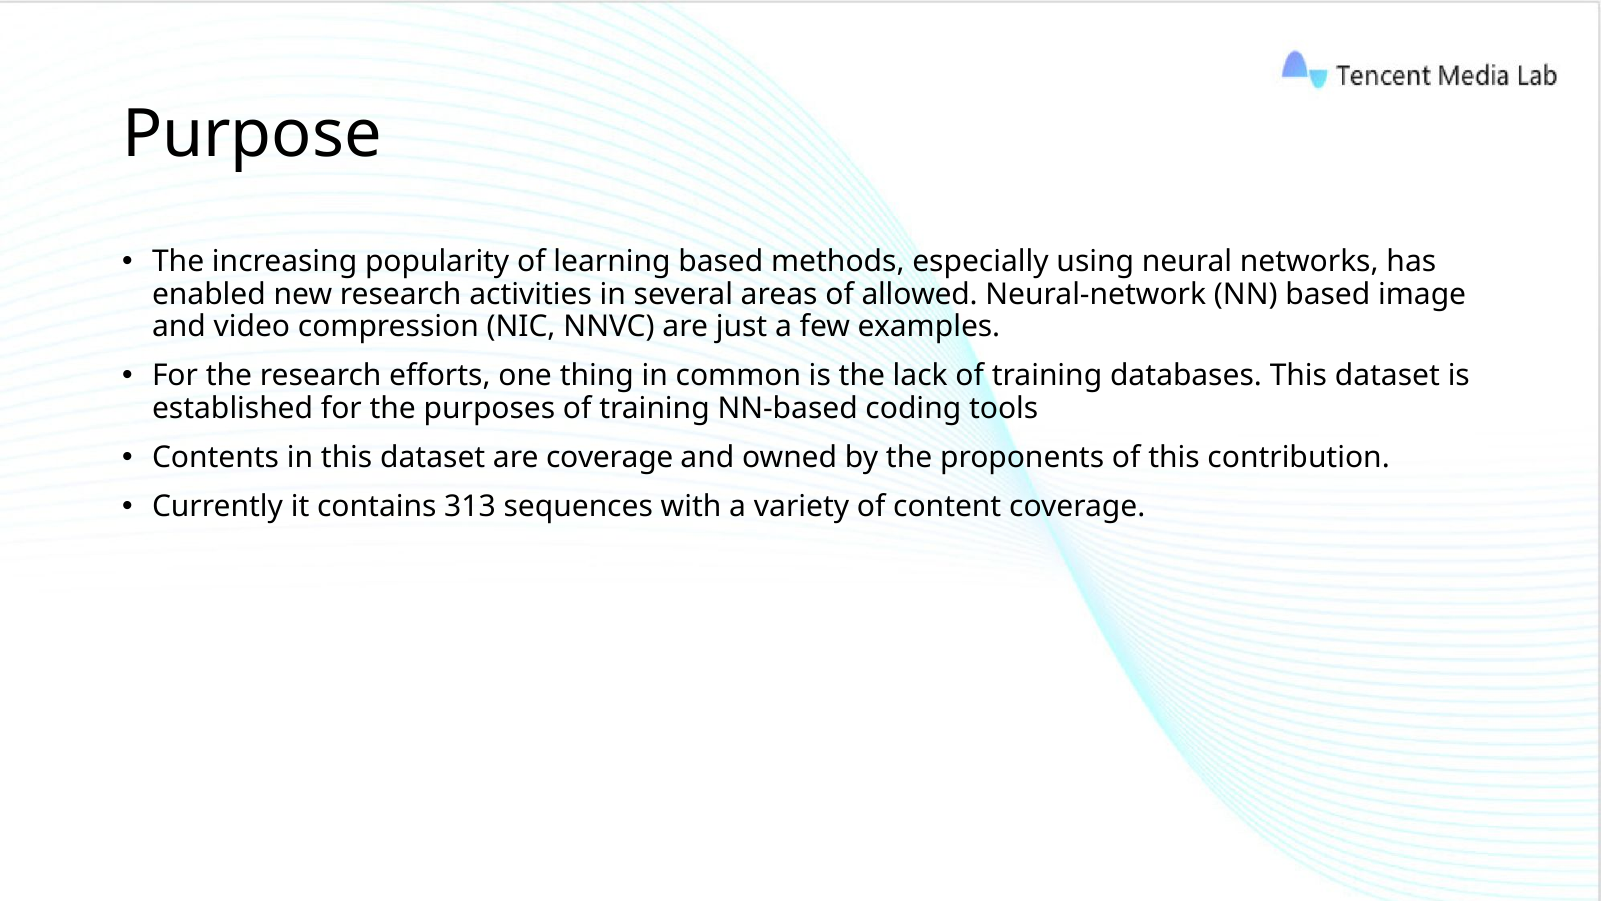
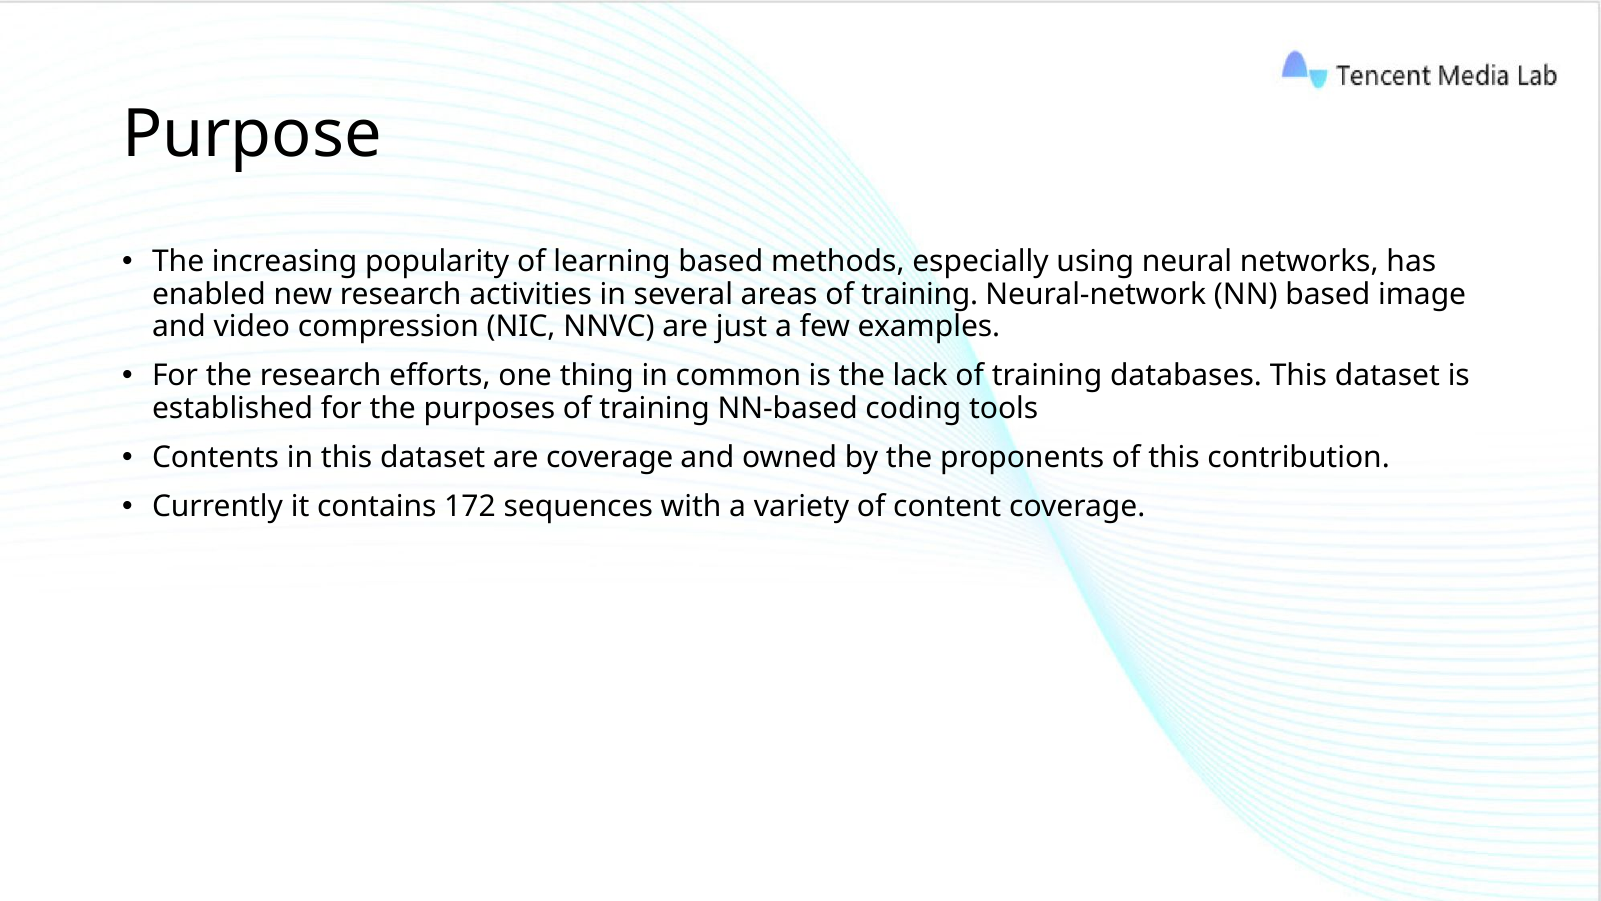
areas of allowed: allowed -> training
313: 313 -> 172
